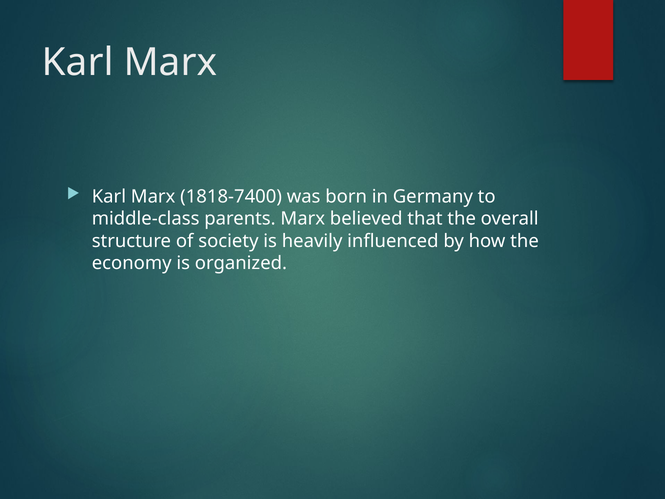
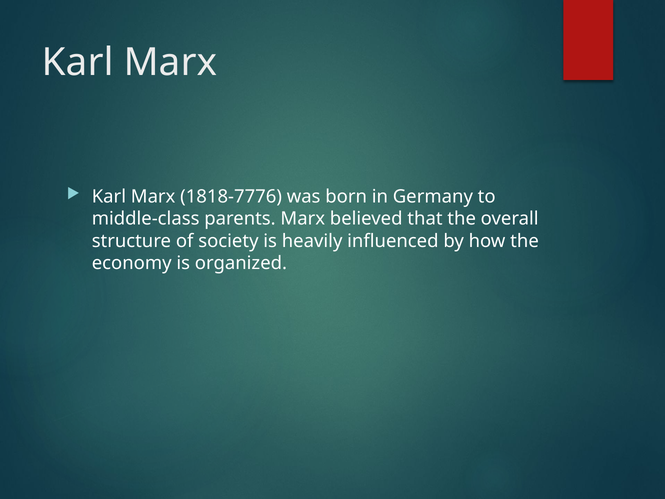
1818-7400: 1818-7400 -> 1818-7776
